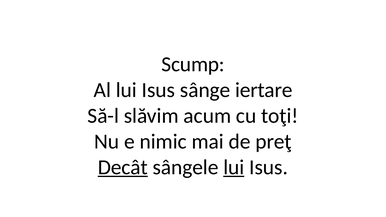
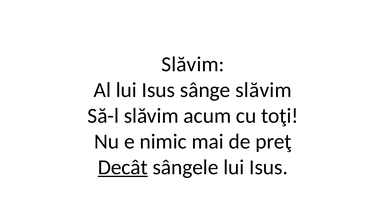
Scump at (193, 64): Scump -> Slăvim
sânge iertare: iertare -> slăvim
lui at (234, 167) underline: present -> none
